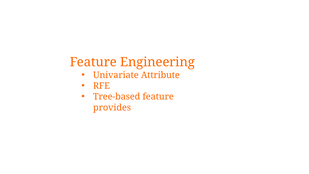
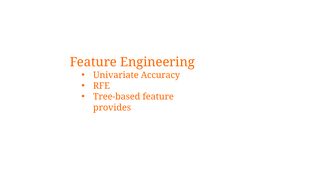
Attribute: Attribute -> Accuracy
